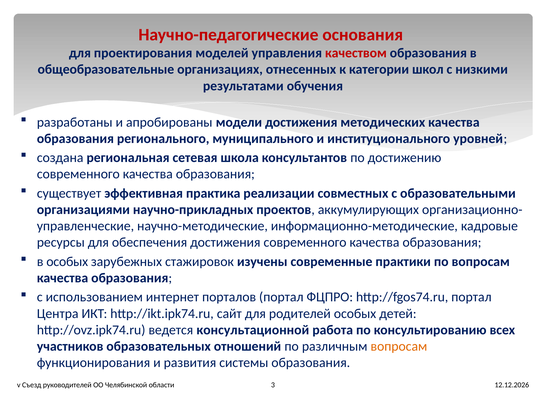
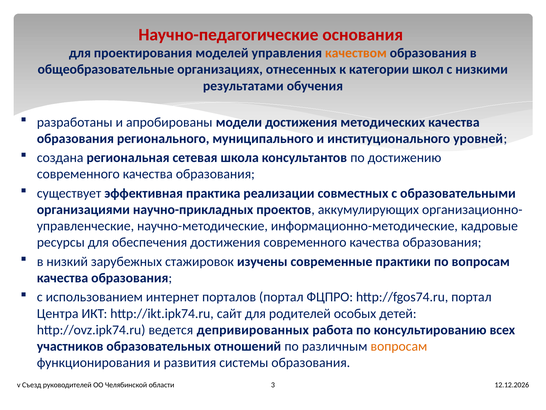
качеством colour: red -> orange
в особых: особых -> низкий
консультационной: консультационной -> депривированных
